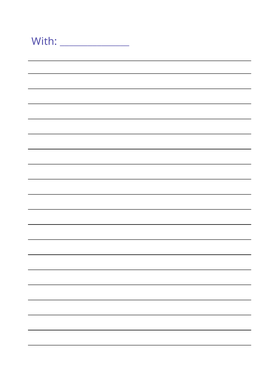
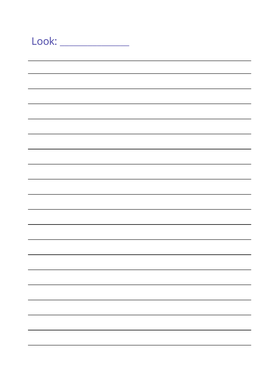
With: With -> Look
